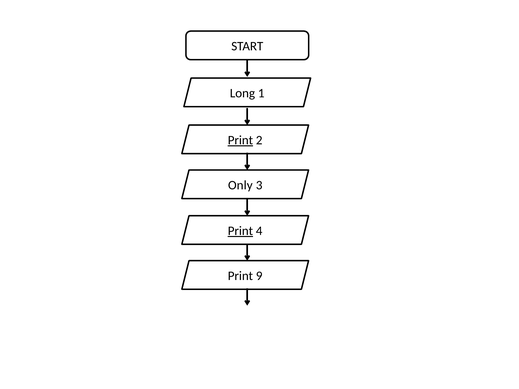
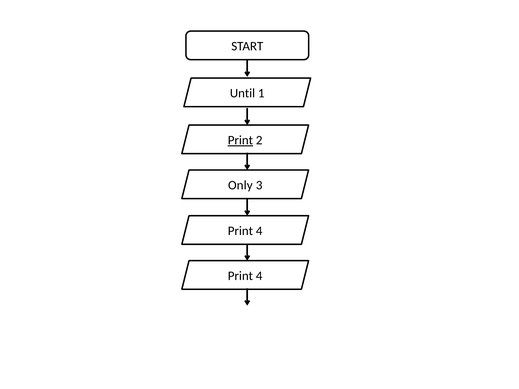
Long: Long -> Until
Print at (240, 231) underline: present -> none
9 at (259, 276): 9 -> 4
